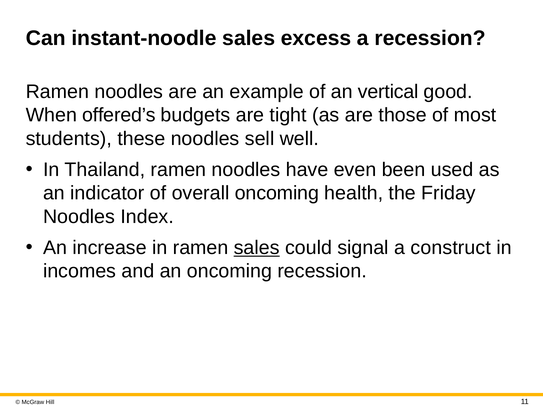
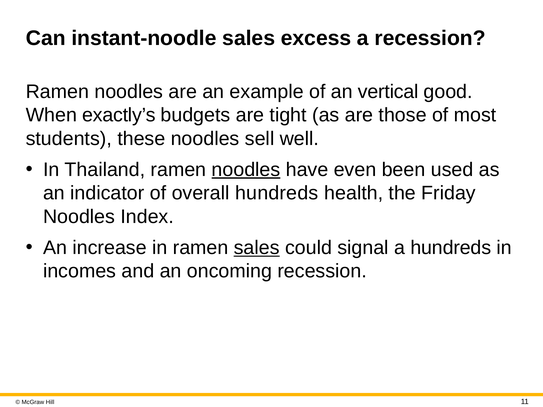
offered’s: offered’s -> exactly’s
noodles at (246, 170) underline: none -> present
overall oncoming: oncoming -> hundreds
a construct: construct -> hundreds
